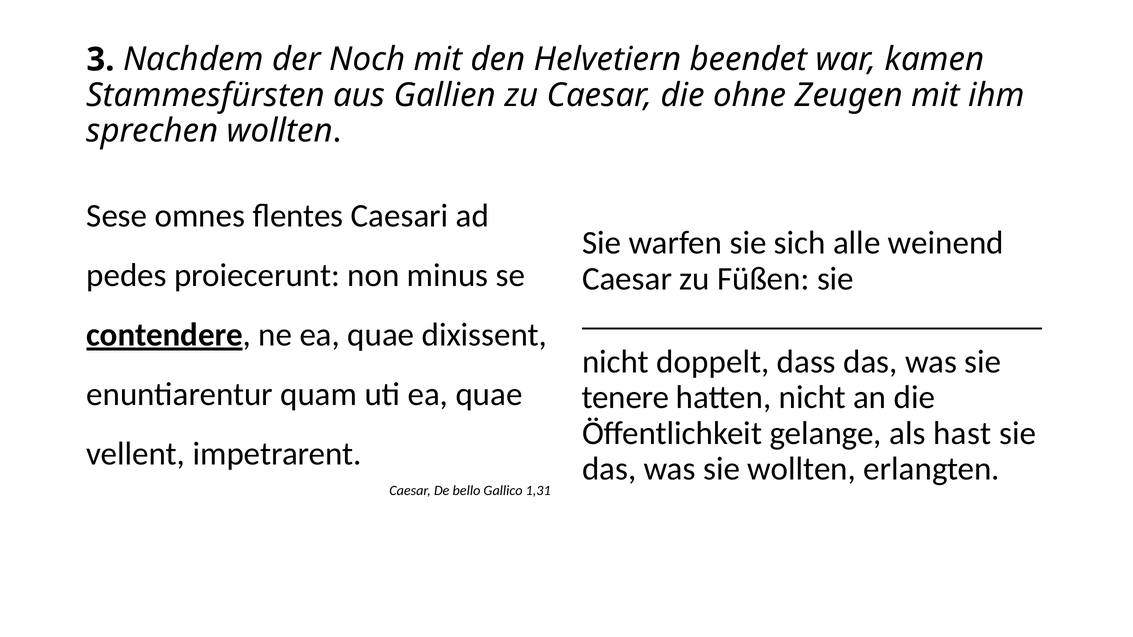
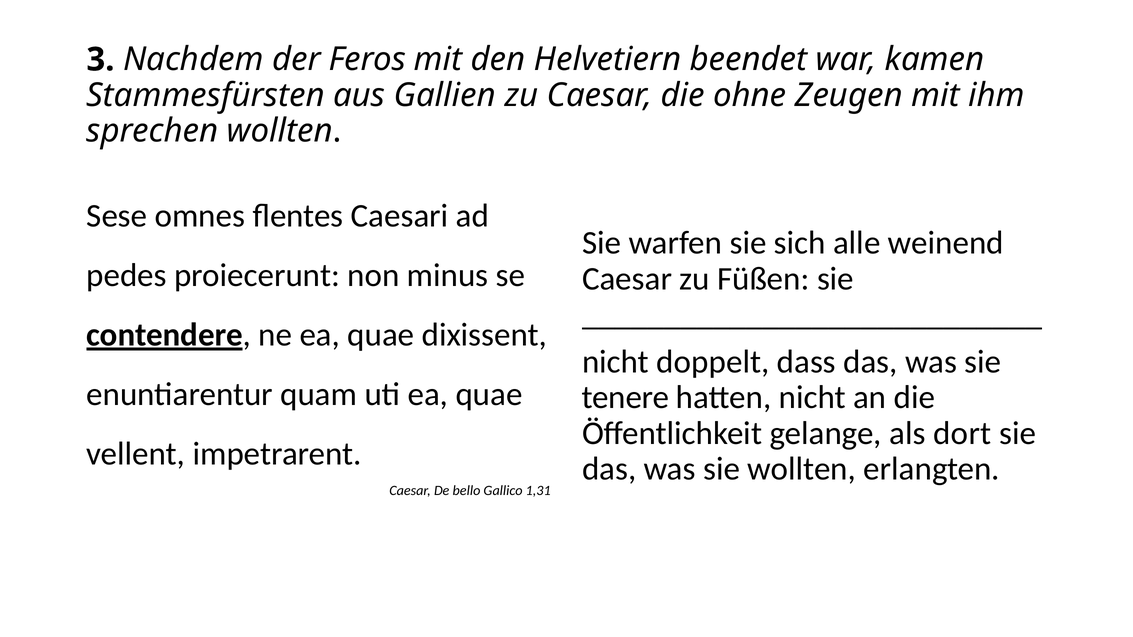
Noch: Noch -> Feros
hast: hast -> dort
